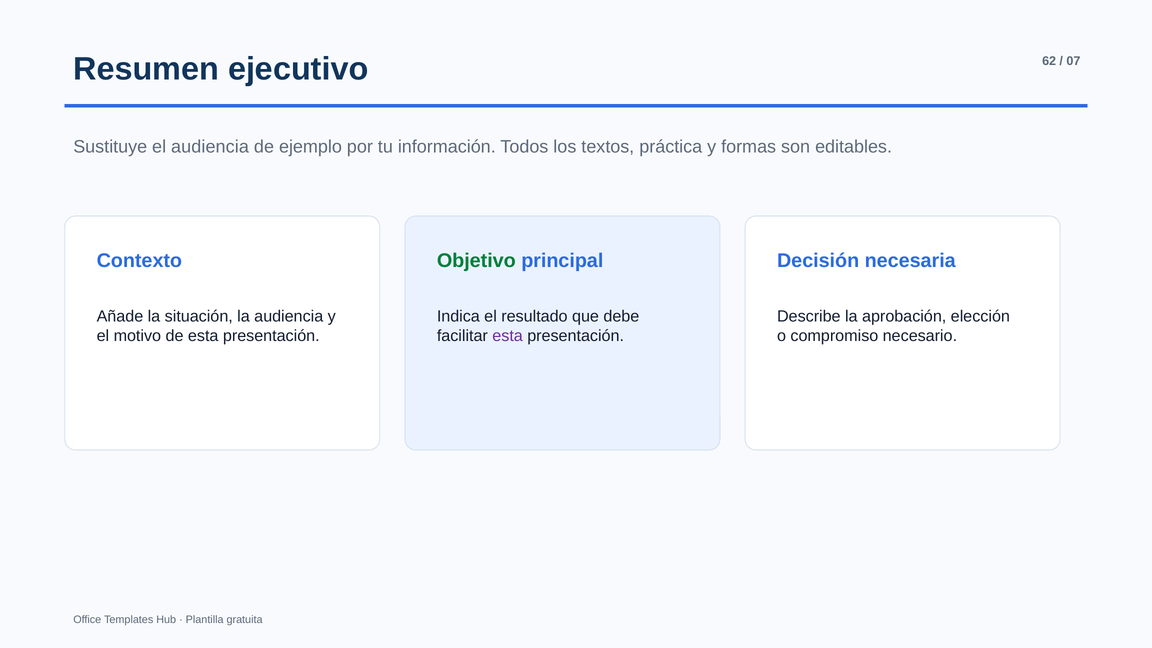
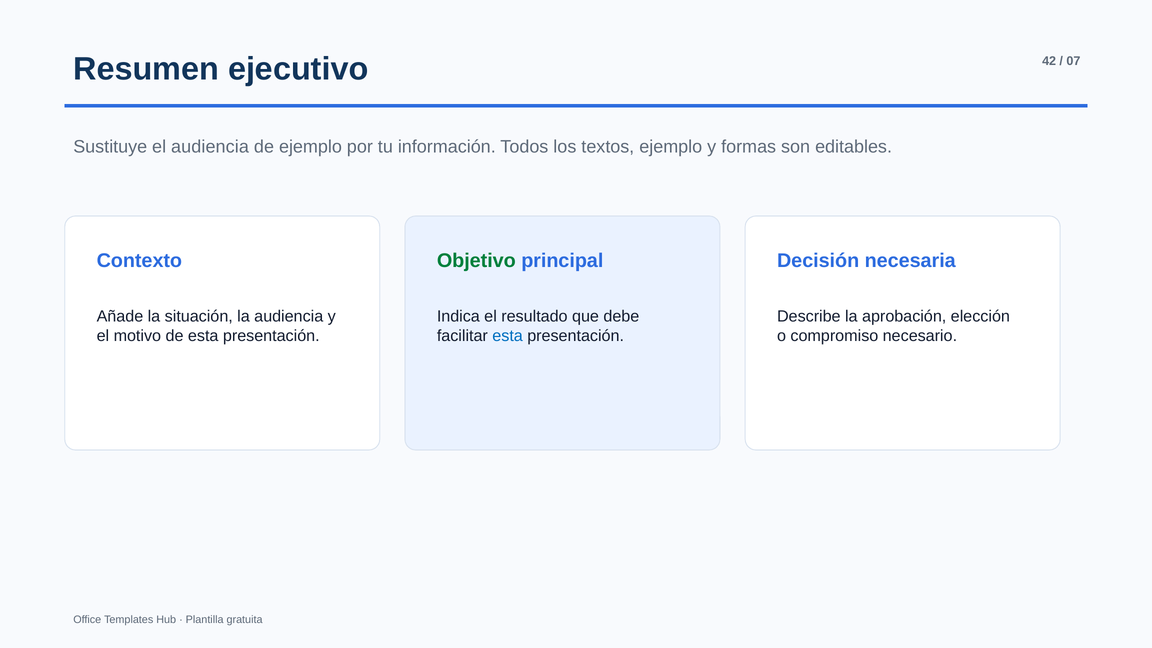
62: 62 -> 42
textos práctica: práctica -> ejemplo
esta at (508, 336) colour: purple -> blue
